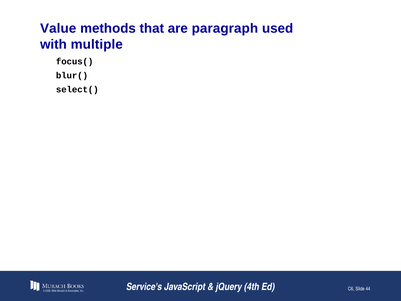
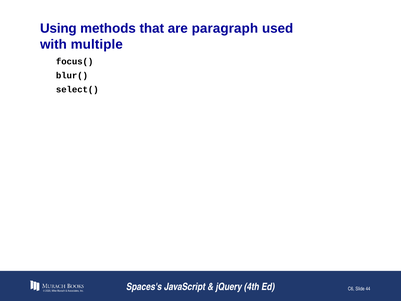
Value: Value -> Using
Service's: Service's -> Spaces's
